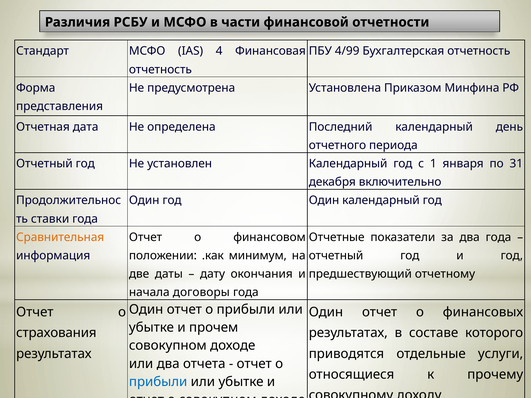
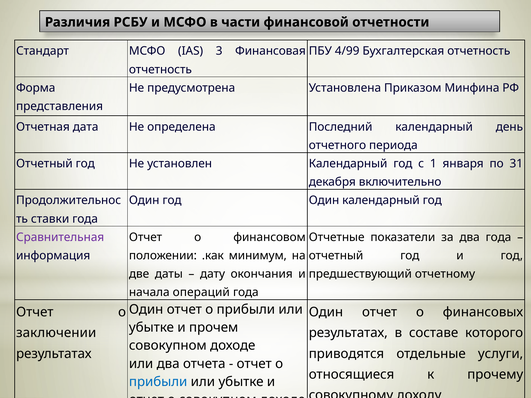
4: 4 -> 3
Сравнительная colour: orange -> purple
договоры: договоры -> операций
страхования: страхования -> заключении
